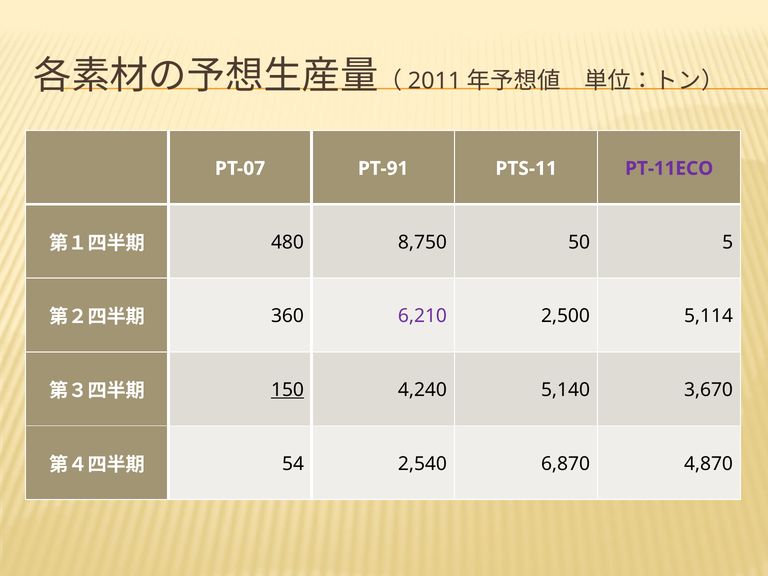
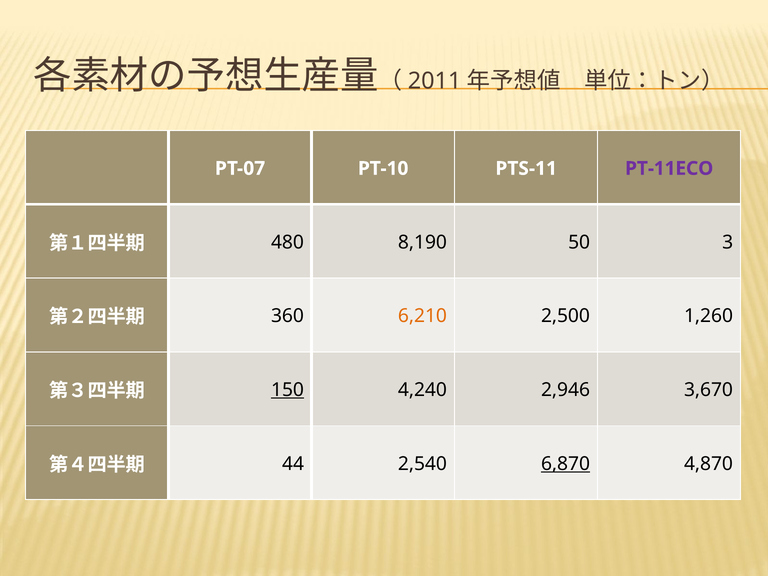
PT-91: PT-91 -> PT-10
8,750: 8,750 -> 8,190
5: 5 -> 3
6,210 colour: purple -> orange
5,114: 5,114 -> 1,260
5,140: 5,140 -> 2,946
54: 54 -> 44
6,870 underline: none -> present
